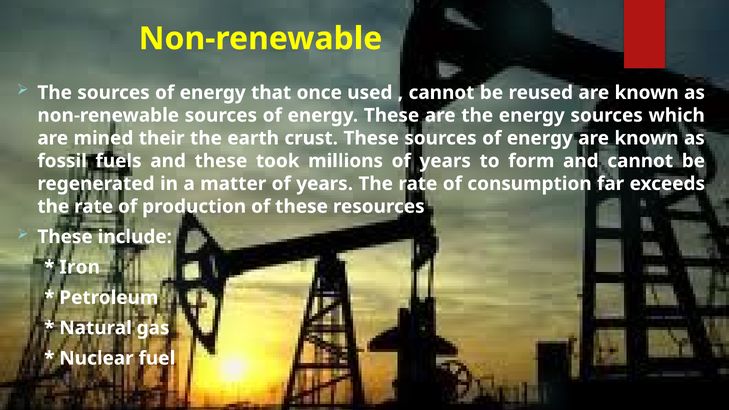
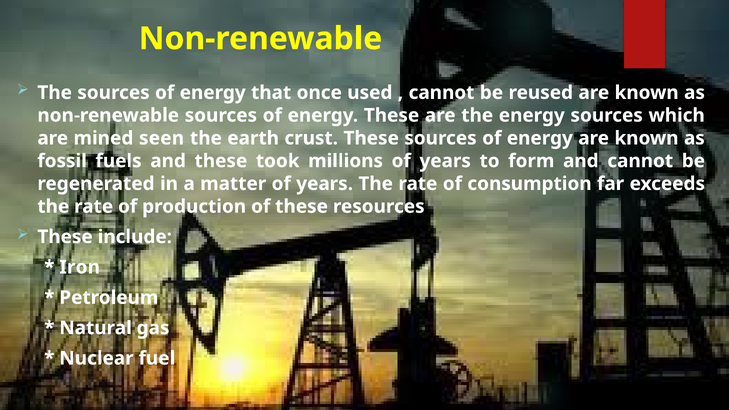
their: their -> seen
